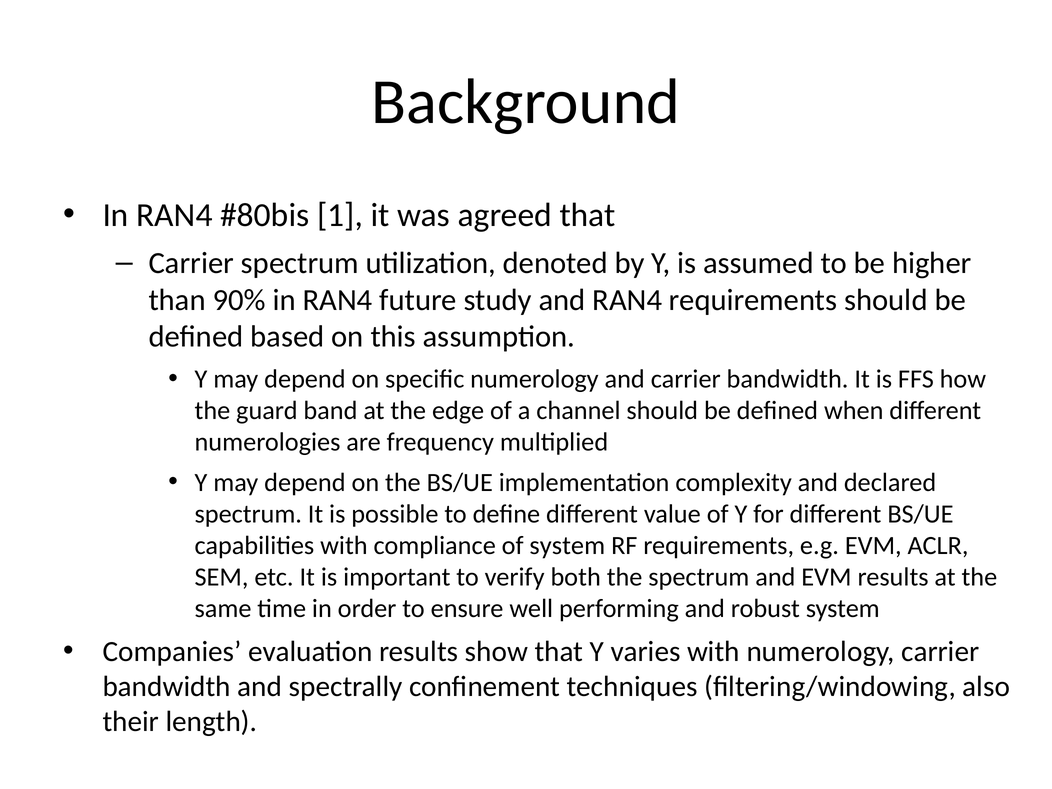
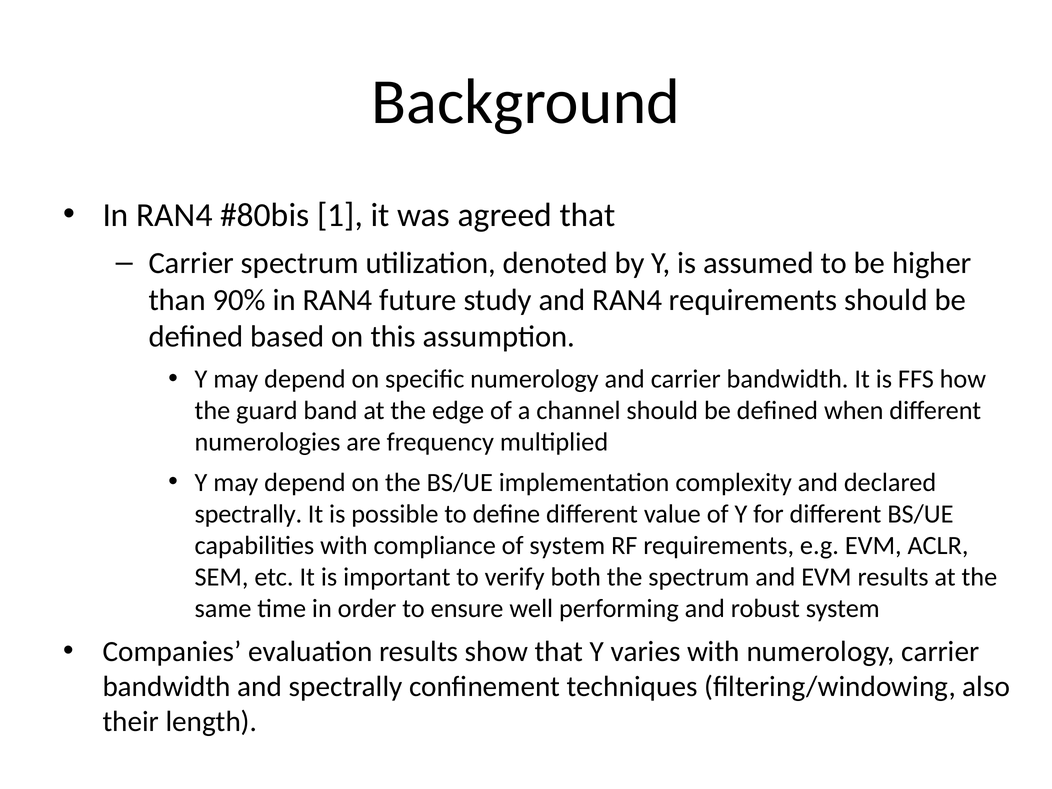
spectrum at (248, 514): spectrum -> spectrally
